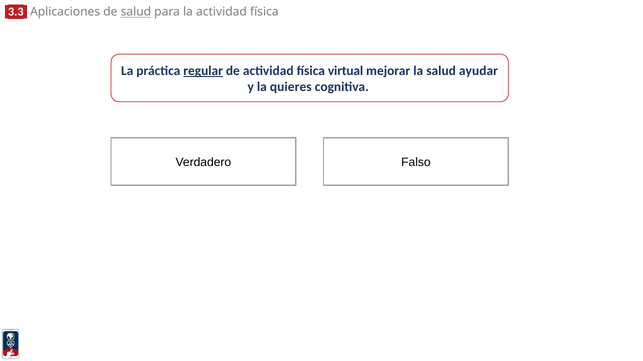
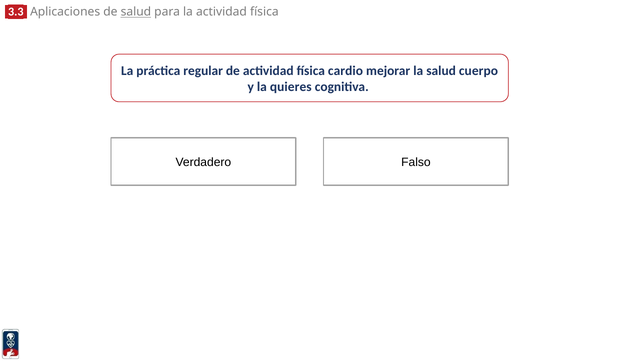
regular underline: present -> none
virtual: virtual -> cardio
ayudar: ayudar -> cuerpo
